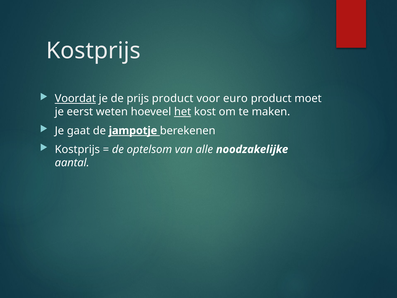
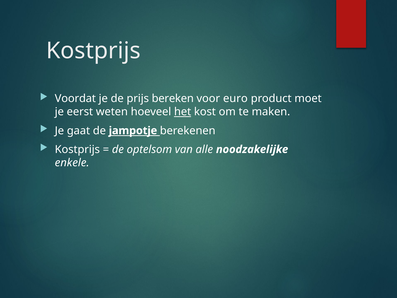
Voordat underline: present -> none
prijs product: product -> bereken
aantal: aantal -> enkele
